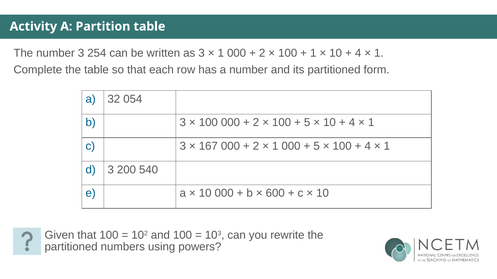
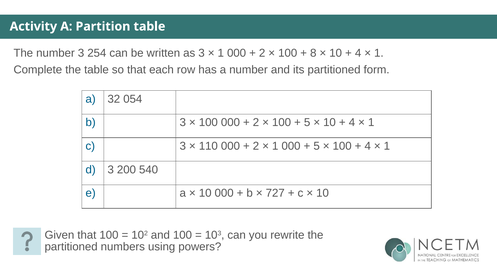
1 at (313, 53): 1 -> 8
167: 167 -> 110
600: 600 -> 727
